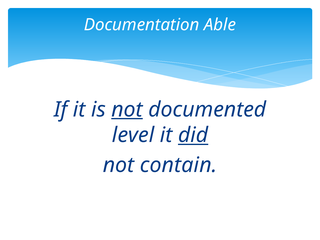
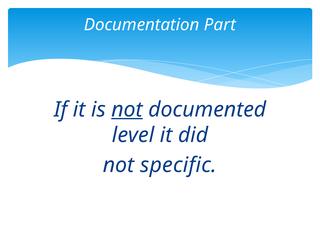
Able: Able -> Part
did underline: present -> none
contain: contain -> specific
